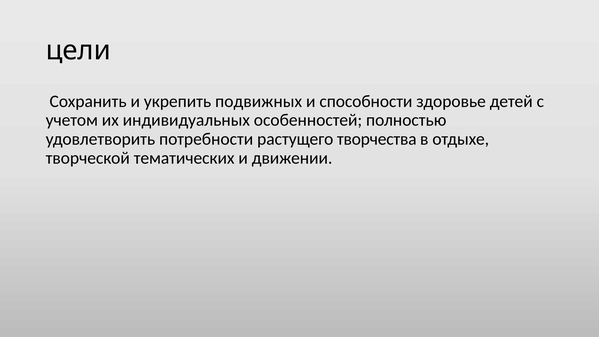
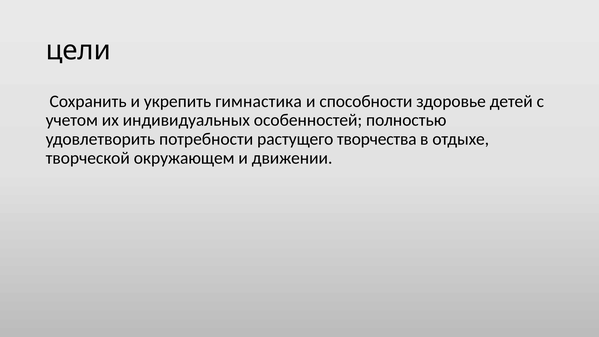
подвижных: подвижных -> гимнастика
тематических: тематических -> окружающем
